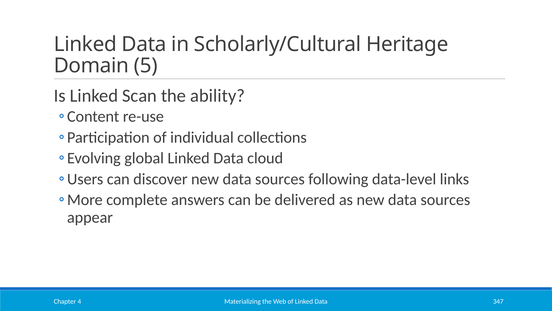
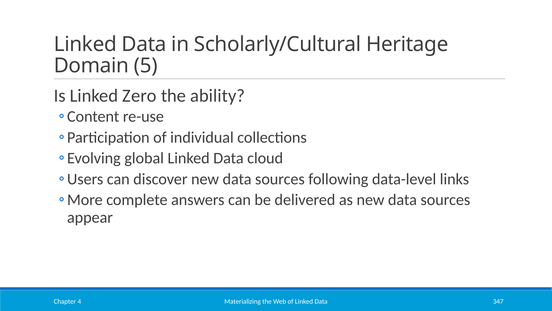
Scan: Scan -> Zero
